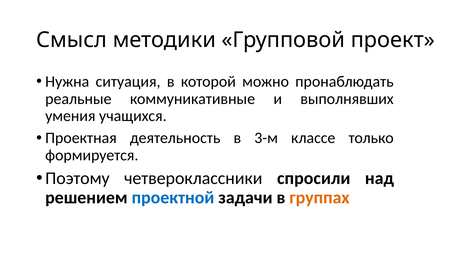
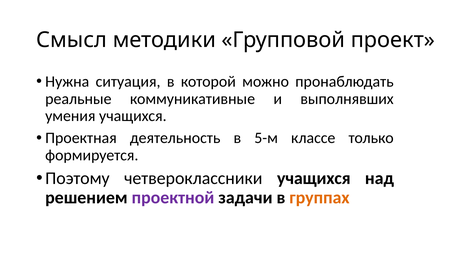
3-м: 3-м -> 5-м
четвероклассники спросили: спросили -> учащихся
проектной colour: blue -> purple
